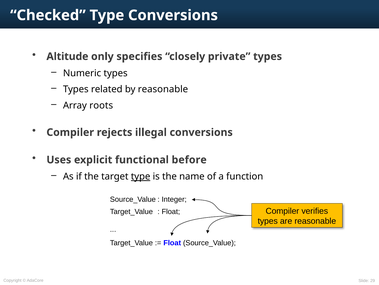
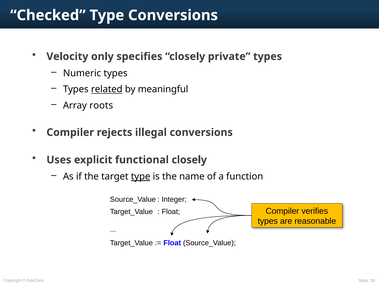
Altitude: Altitude -> Velocity
related underline: none -> present
by reasonable: reasonable -> meaningful
functional before: before -> closely
